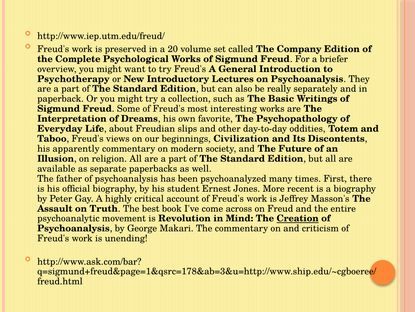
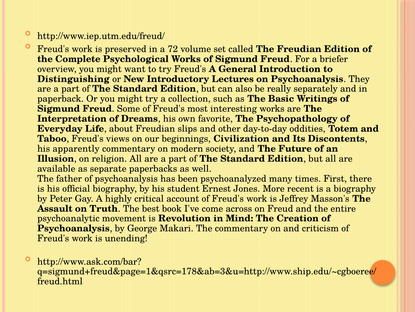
20: 20 -> 72
The Company: Company -> Freudian
Psychotherapy: Psychotherapy -> Distinguishing
Creation underline: present -> none
